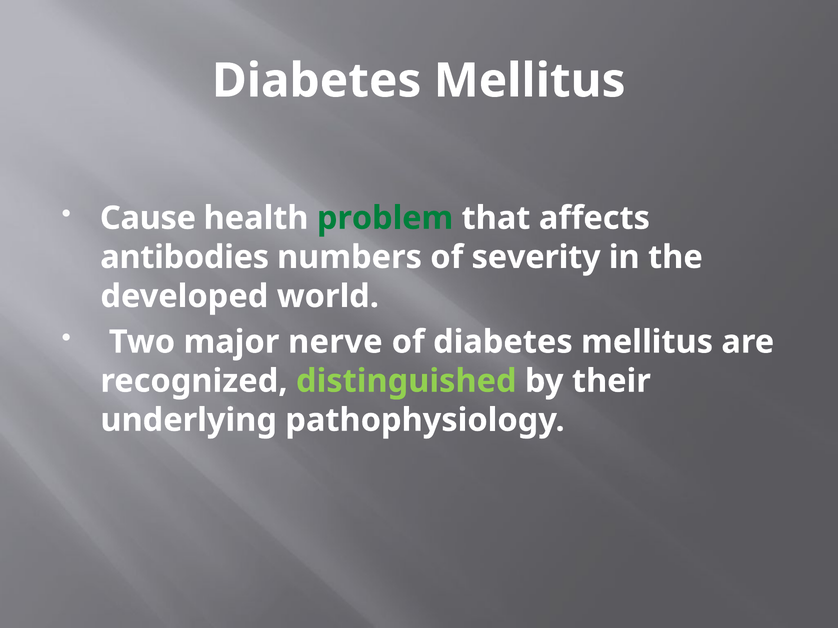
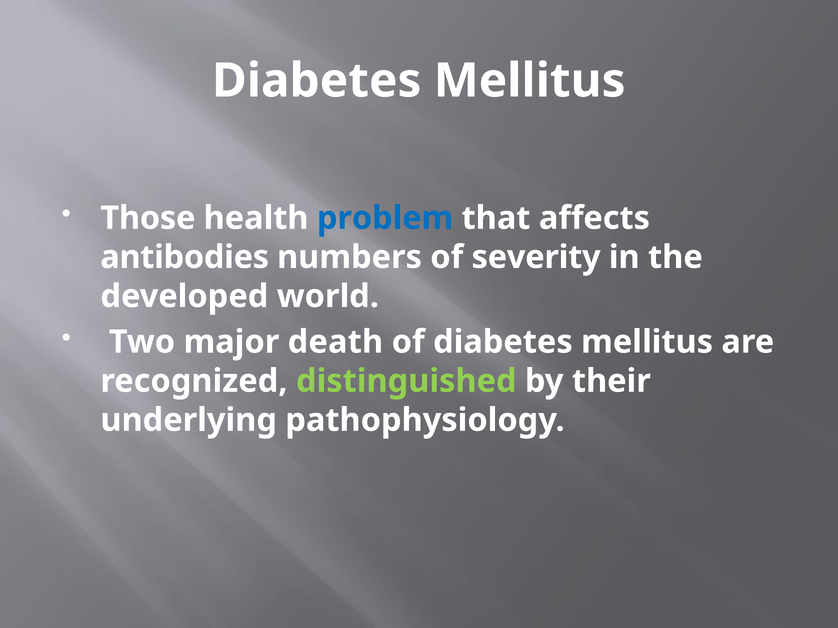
Cause: Cause -> Those
problem colour: green -> blue
nerve: nerve -> death
